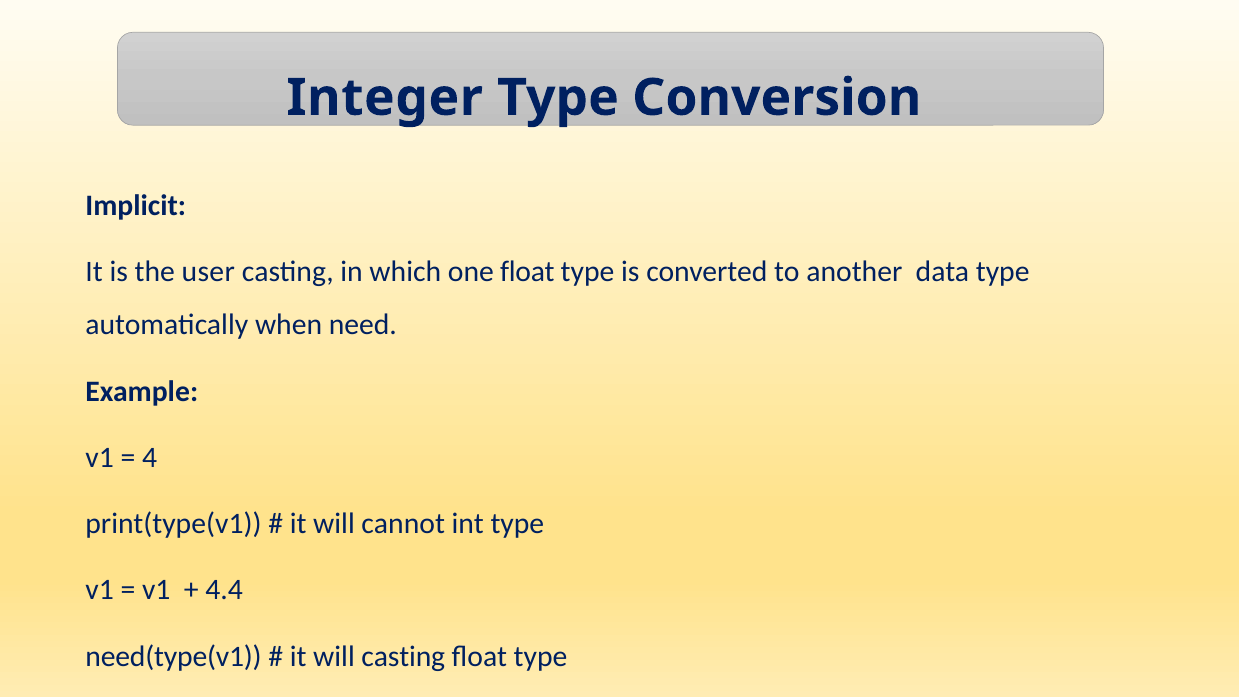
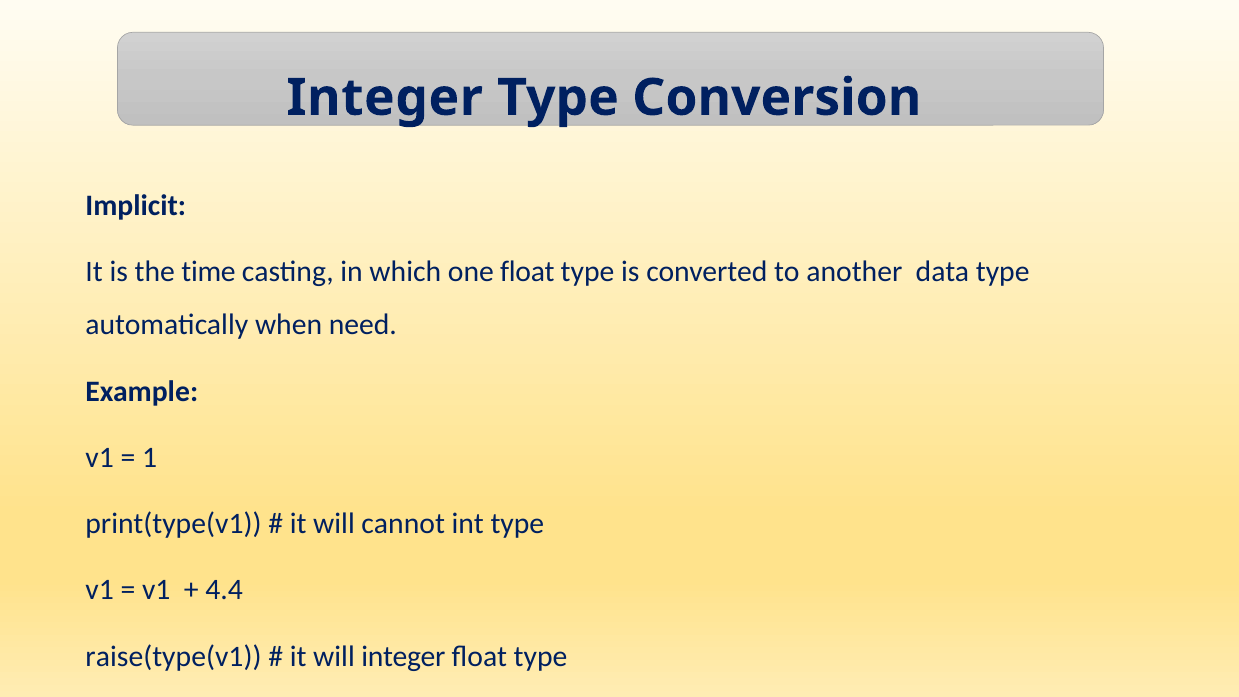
user: user -> time
4: 4 -> 1
need(type(v1: need(type(v1 -> raise(type(v1
will casting: casting -> integer
